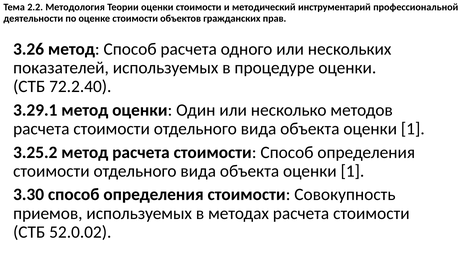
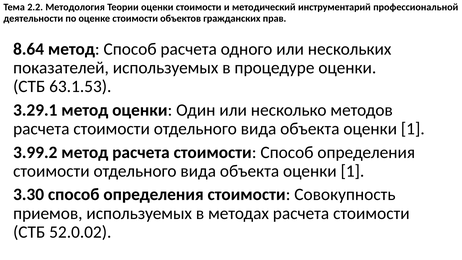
3.26: 3.26 -> 8.64
72.2.40: 72.2.40 -> 63.1.53
3.25.2: 3.25.2 -> 3.99.2
